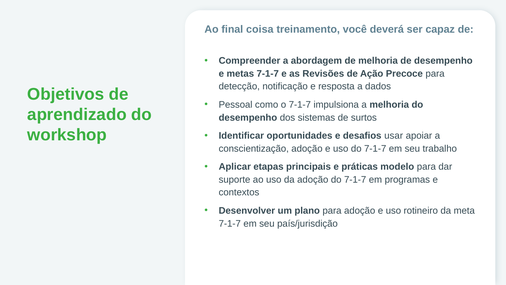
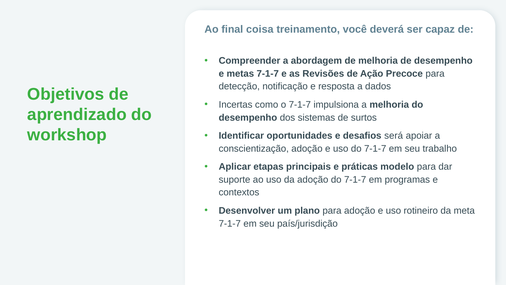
Pessoal: Pessoal -> Incertas
usar: usar -> será
